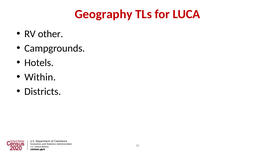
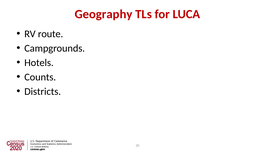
other: other -> route
Within: Within -> Counts
